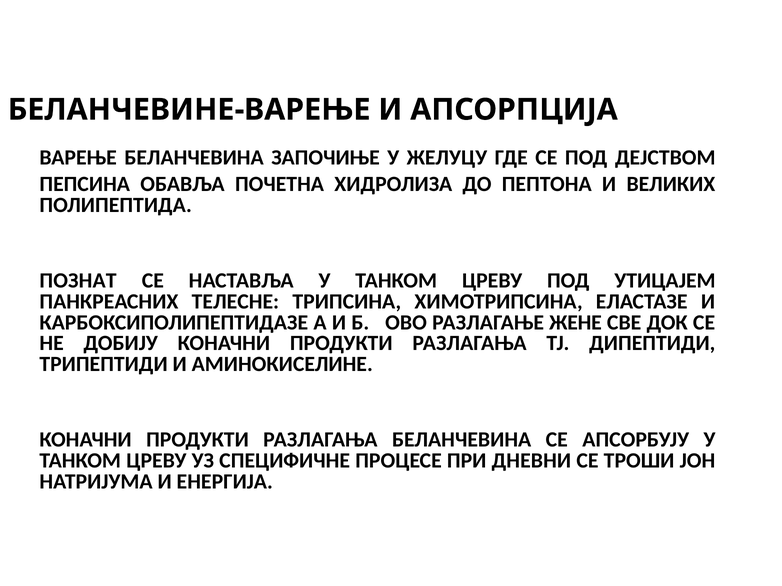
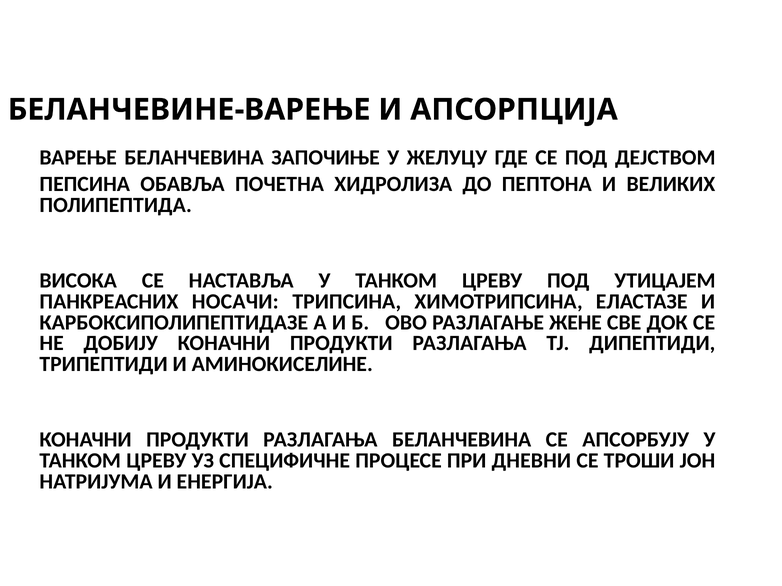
ПОЗНАТ: ПОЗНАТ -> ВИСОКА
ТЕЛЕСНЕ: ТЕЛЕСНЕ -> НОСАЧИ
